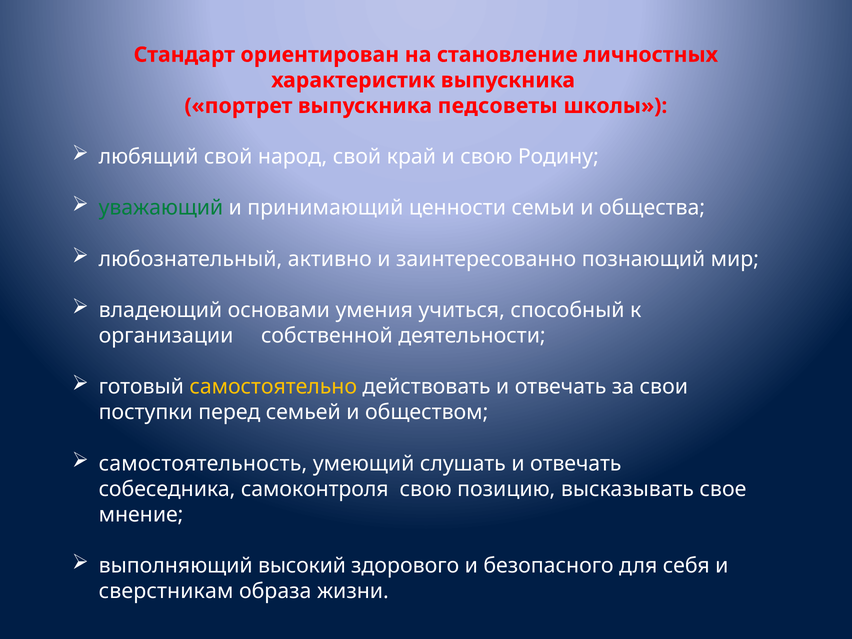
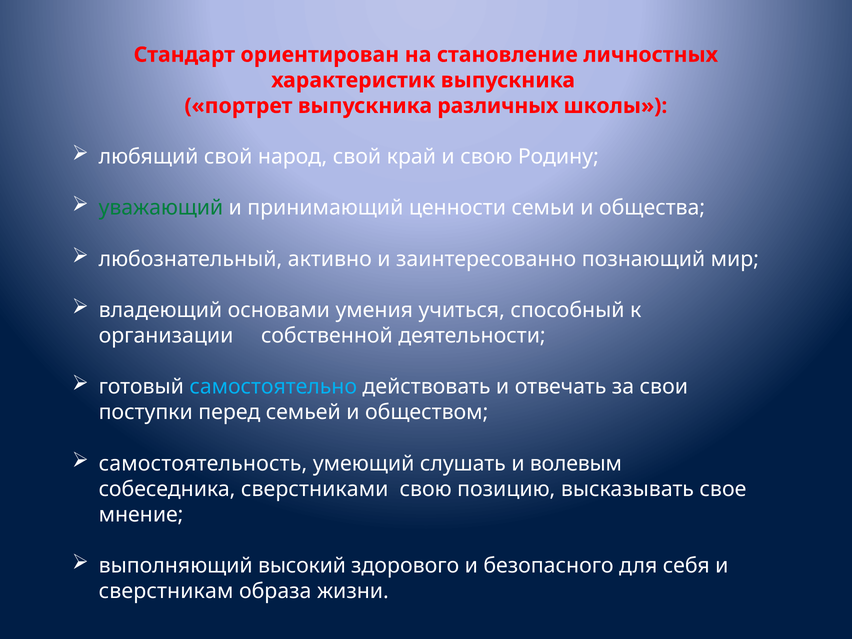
педсоветы: педсоветы -> различных
самостоятельно colour: yellow -> light blue
слушать и отвечать: отвечать -> волевым
самоконтроля: самоконтроля -> сверстниками
